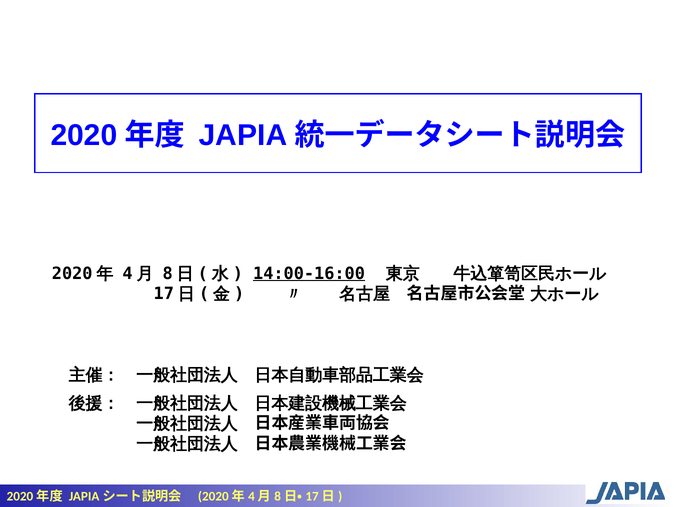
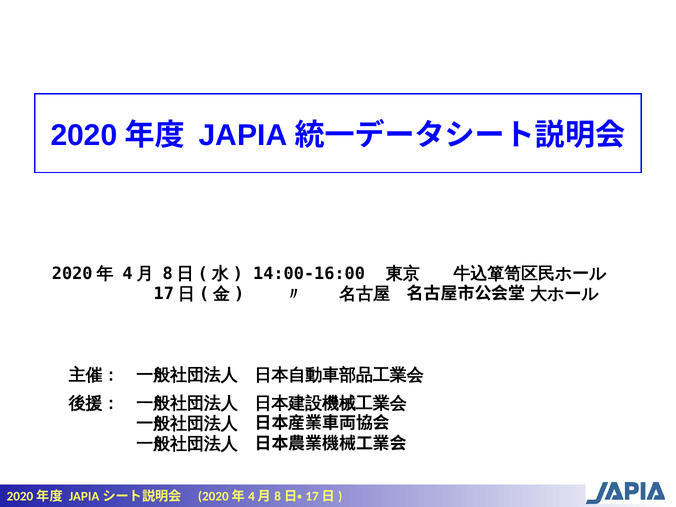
14:00-16:00 underline: present -> none
